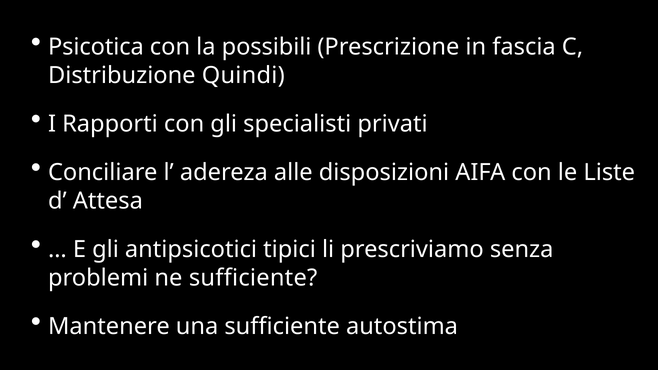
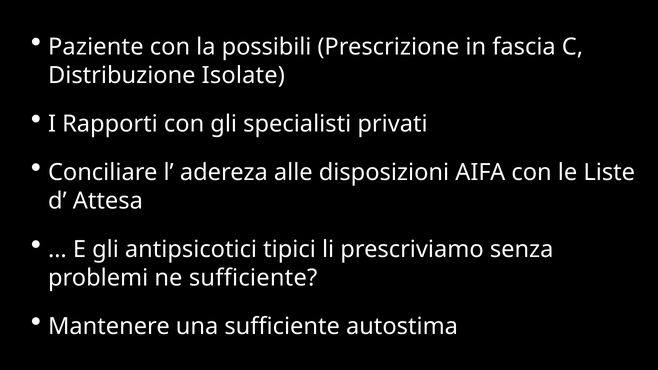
Psicotica: Psicotica -> Paziente
Quindi: Quindi -> Isolate
